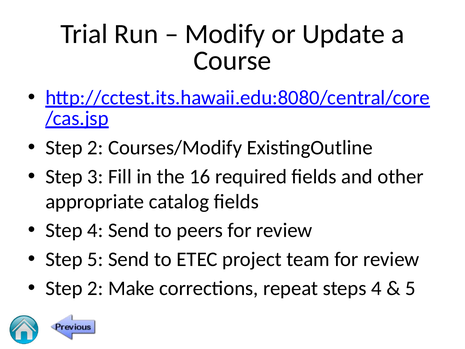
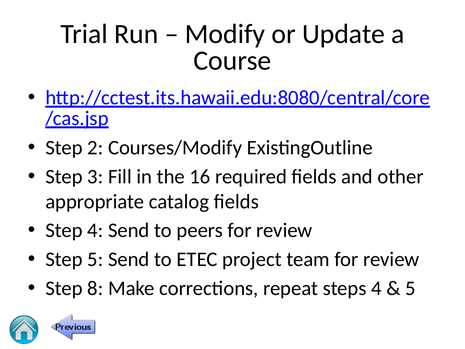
2 at (95, 288): 2 -> 8
